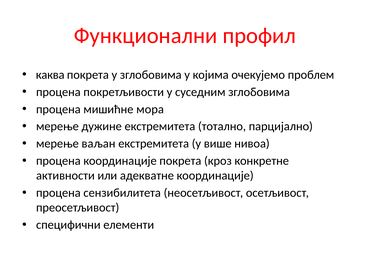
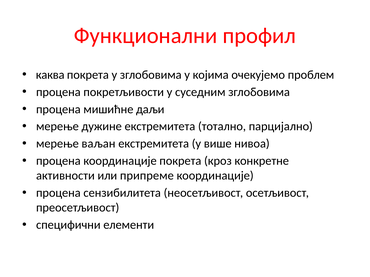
мора: мора -> даљи
адекватне: адекватне -> припреме
